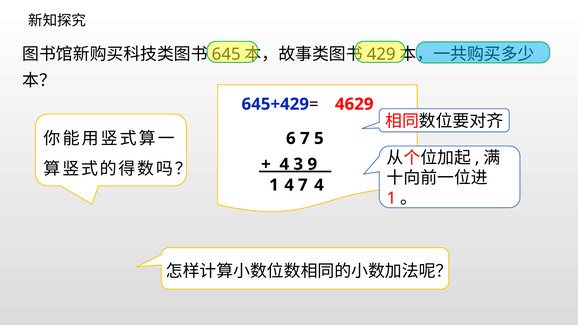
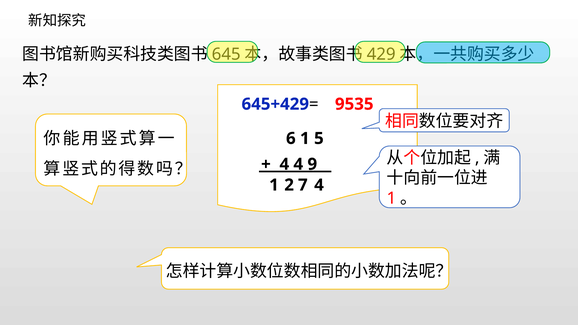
4629: 4629 -> 9535
6 7: 7 -> 1
4 3: 3 -> 4
1 4: 4 -> 2
